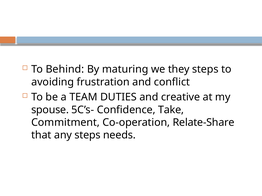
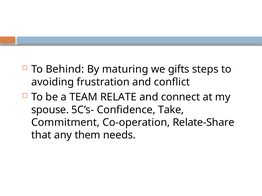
they: they -> gifts
DUTIES: DUTIES -> RELATE
creative: creative -> connect
any steps: steps -> them
